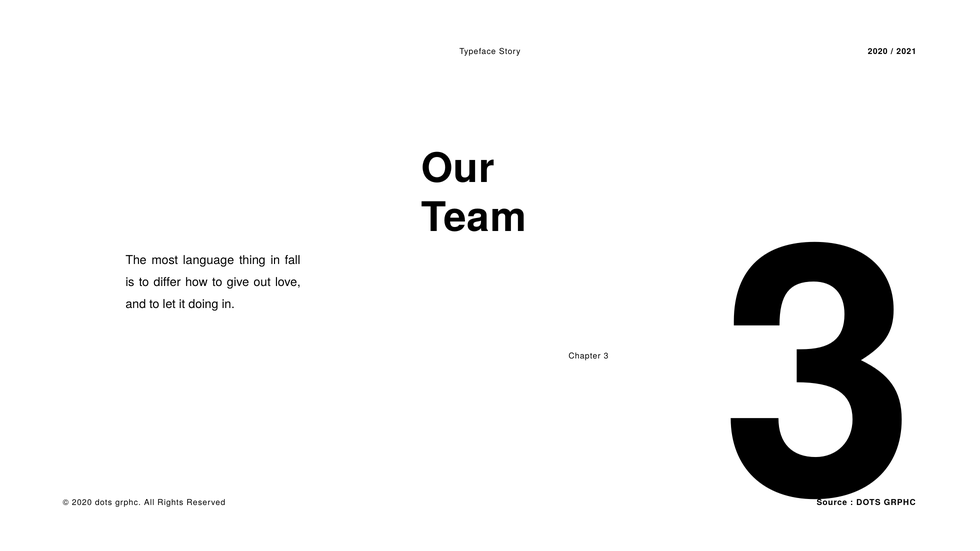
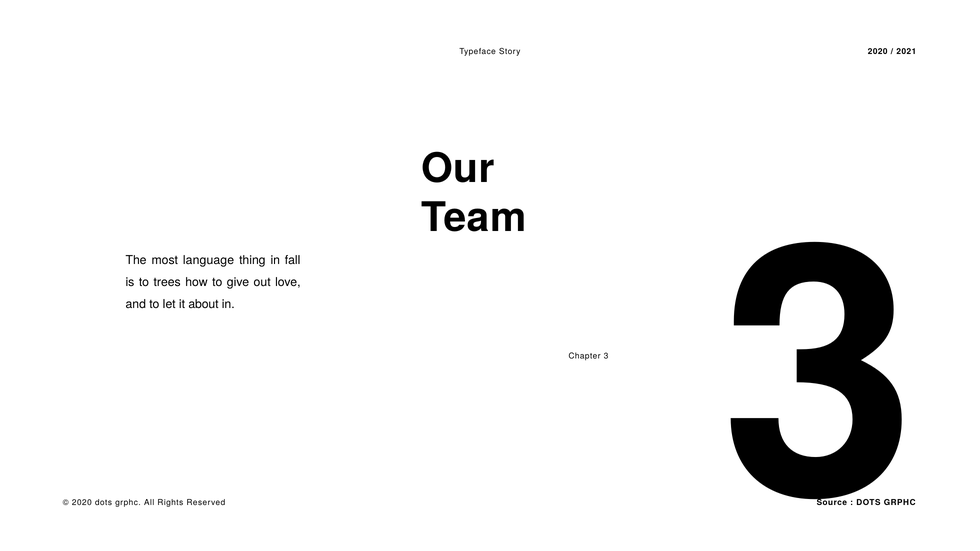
differ: differ -> trees
doing: doing -> about
